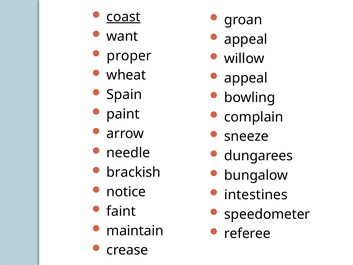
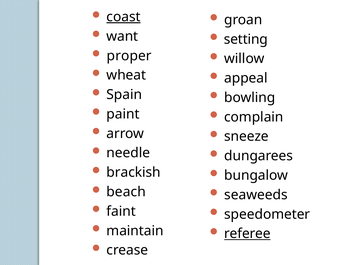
appeal at (246, 39): appeal -> setting
notice: notice -> beach
intestines: intestines -> seaweeds
referee underline: none -> present
